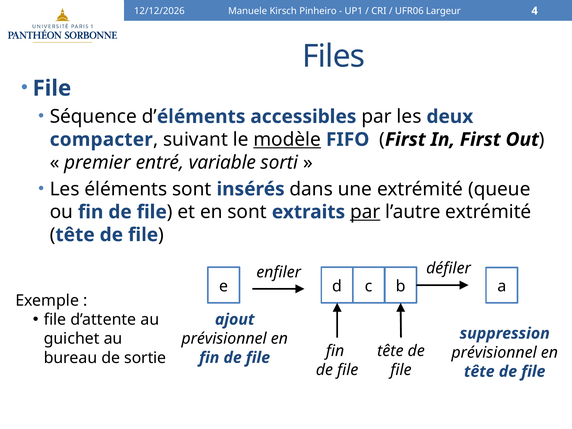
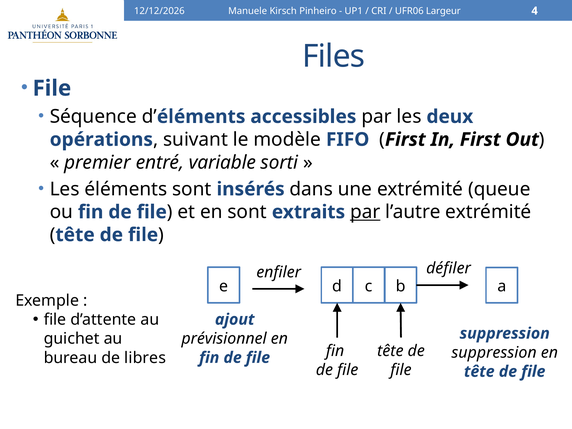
compacter: compacter -> opérations
modèle underline: present -> none
prévisionnel at (494, 352): prévisionnel -> suppression
sortie: sortie -> libres
